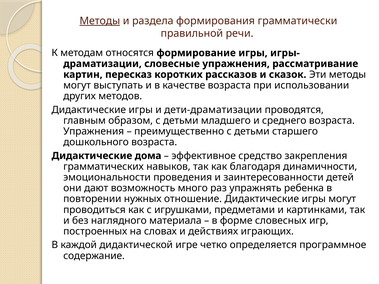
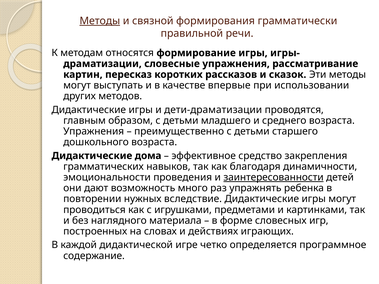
раздела: раздела -> связной
качестве возраста: возраста -> впервые
заинтересованности underline: none -> present
отношение: отношение -> вследствие
